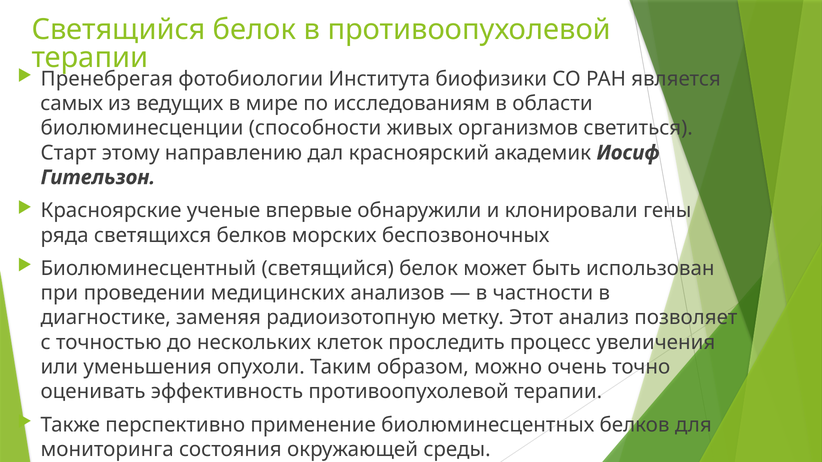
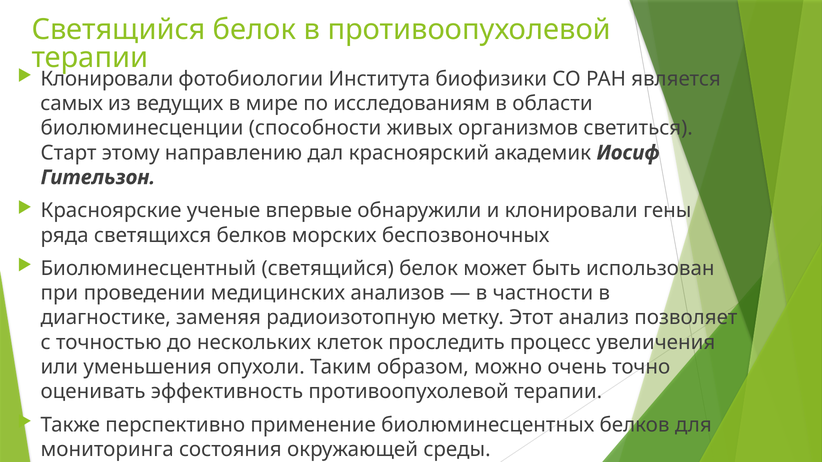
Пренебрегая at (107, 79): Пренебрегая -> Клонировали
